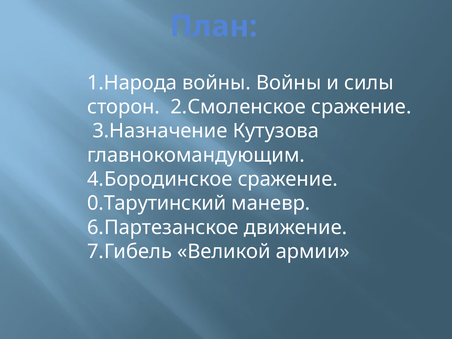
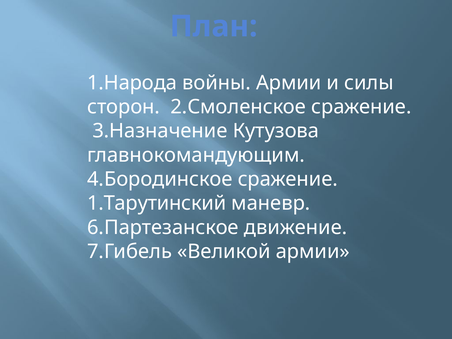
войны Войны: Войны -> Армии
0.Тарутинский: 0.Тарутинский -> 1.Тарутинский
